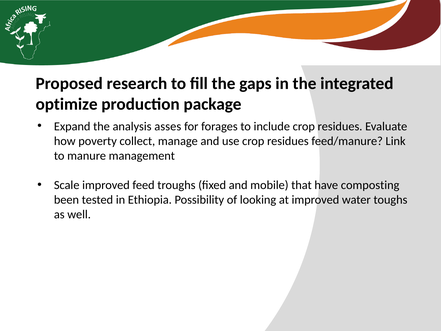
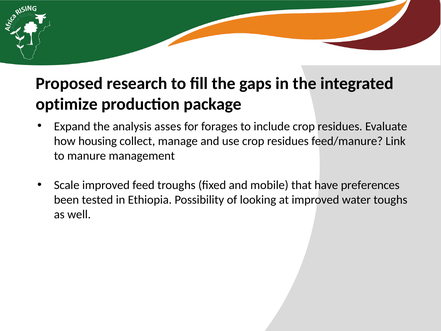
poverty: poverty -> housing
composting: composting -> preferences
